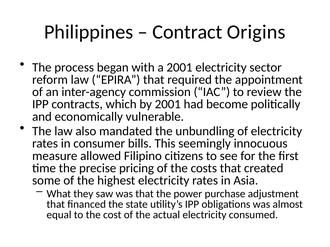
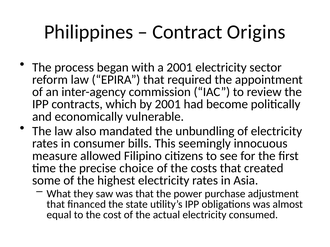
pricing: pricing -> choice
